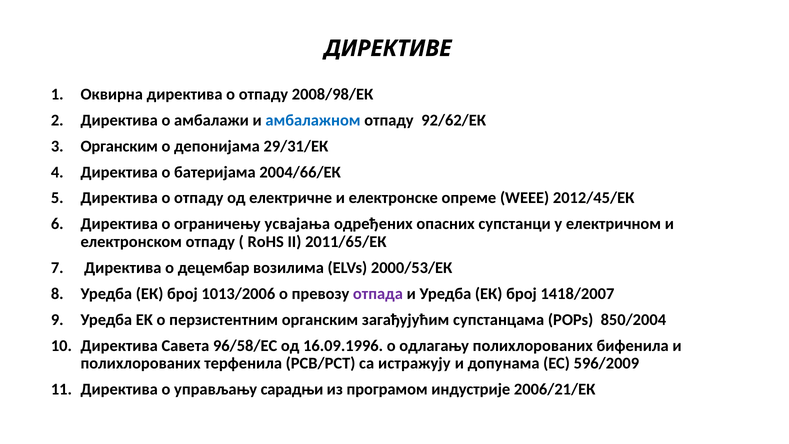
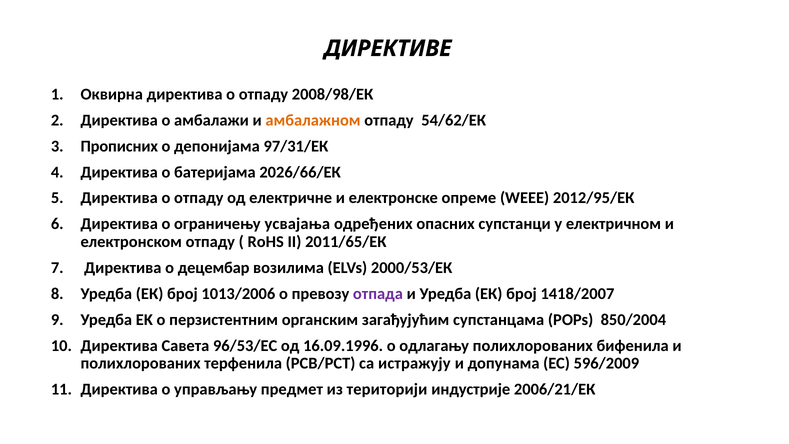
амбалажном colour: blue -> orange
92/62/ЕК: 92/62/ЕК -> 54/62/ЕК
Органским at (119, 146): Органским -> Прописних
29/31/ЕК: 29/31/ЕК -> 97/31/ЕК
2004/66/ЕК: 2004/66/ЕК -> 2026/66/ЕК
2012/45/ЕК: 2012/45/ЕК -> 2012/95/ЕК
96/58/EС: 96/58/EС -> 96/53/EС
сарадњи: сарадњи -> предмет
програмом: програмом -> територији
